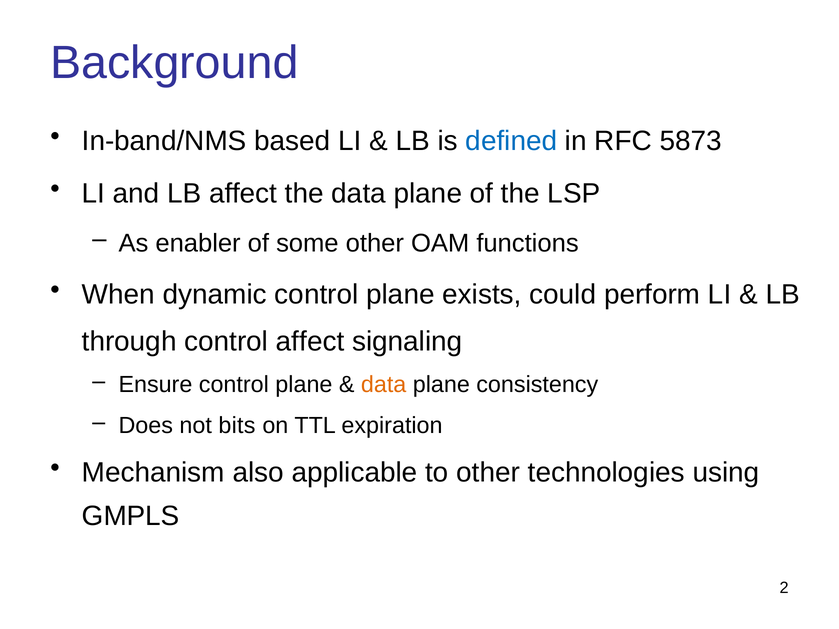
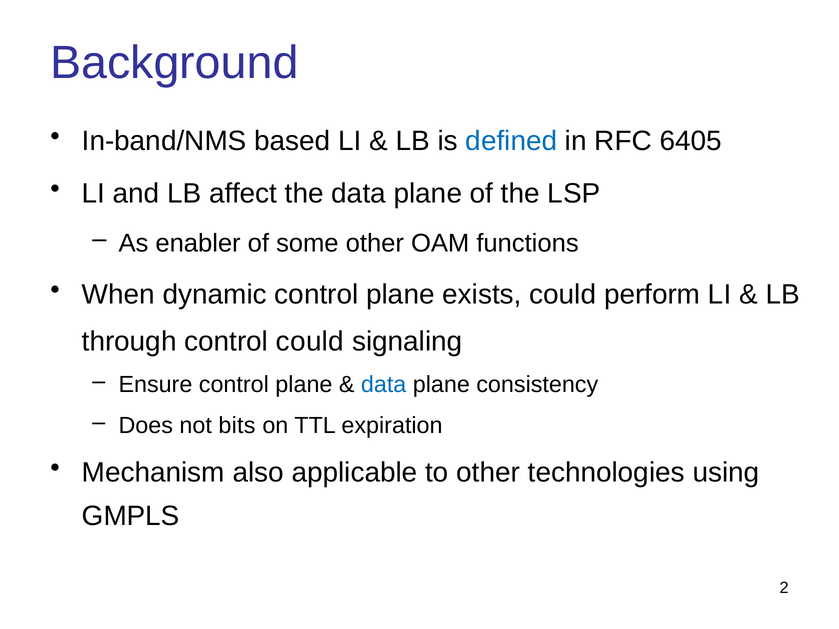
5873: 5873 -> 6405
control affect: affect -> could
data at (384, 385) colour: orange -> blue
